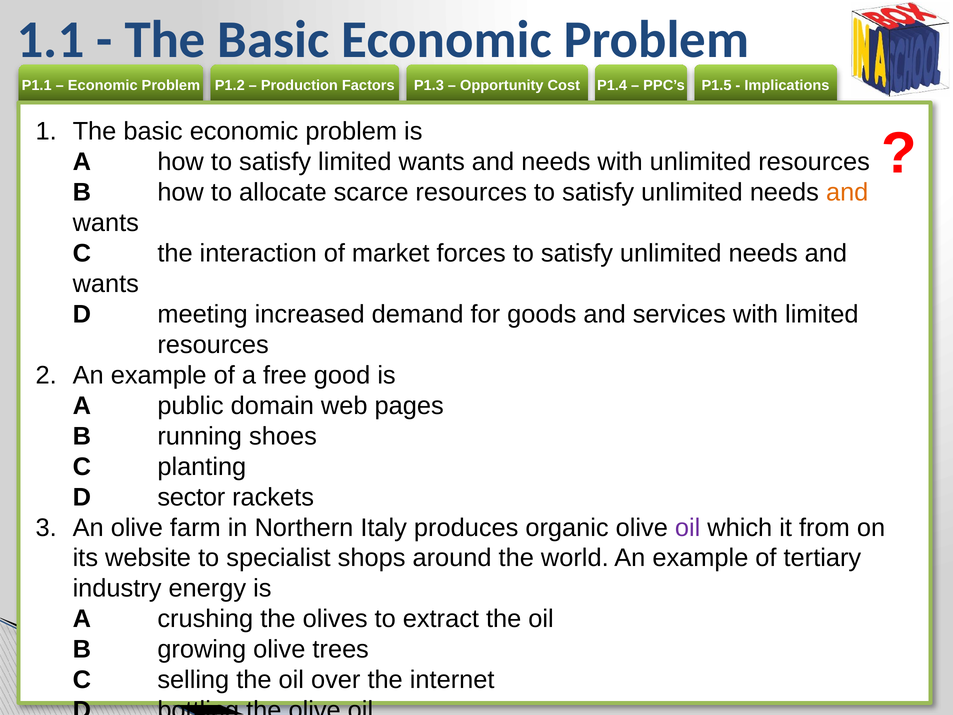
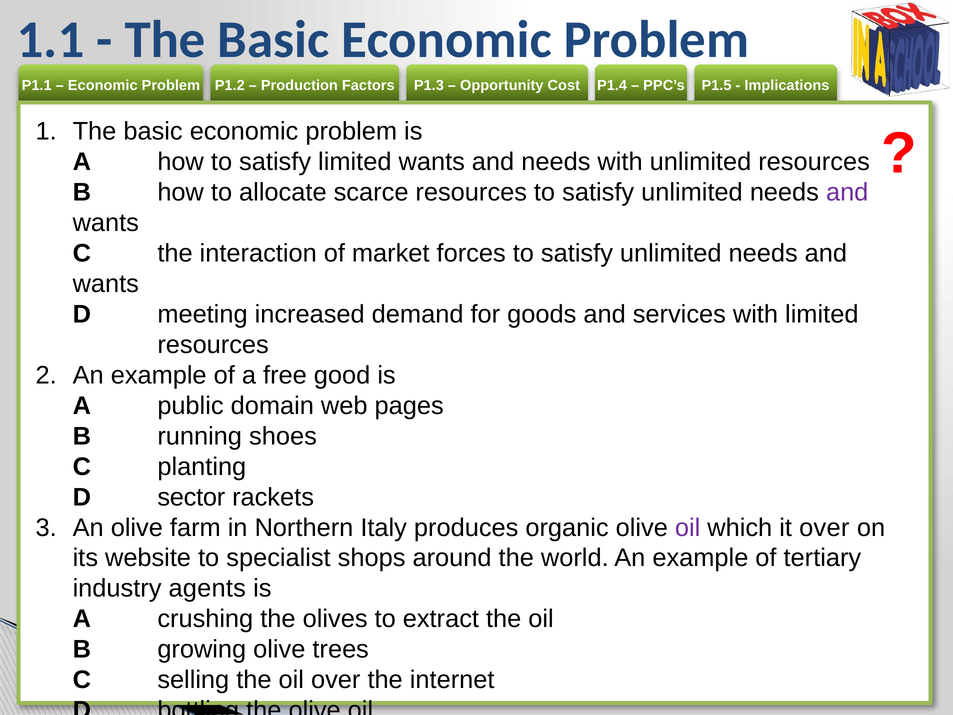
and at (847, 192) colour: orange -> purple
it from: from -> over
energy: energy -> agents
